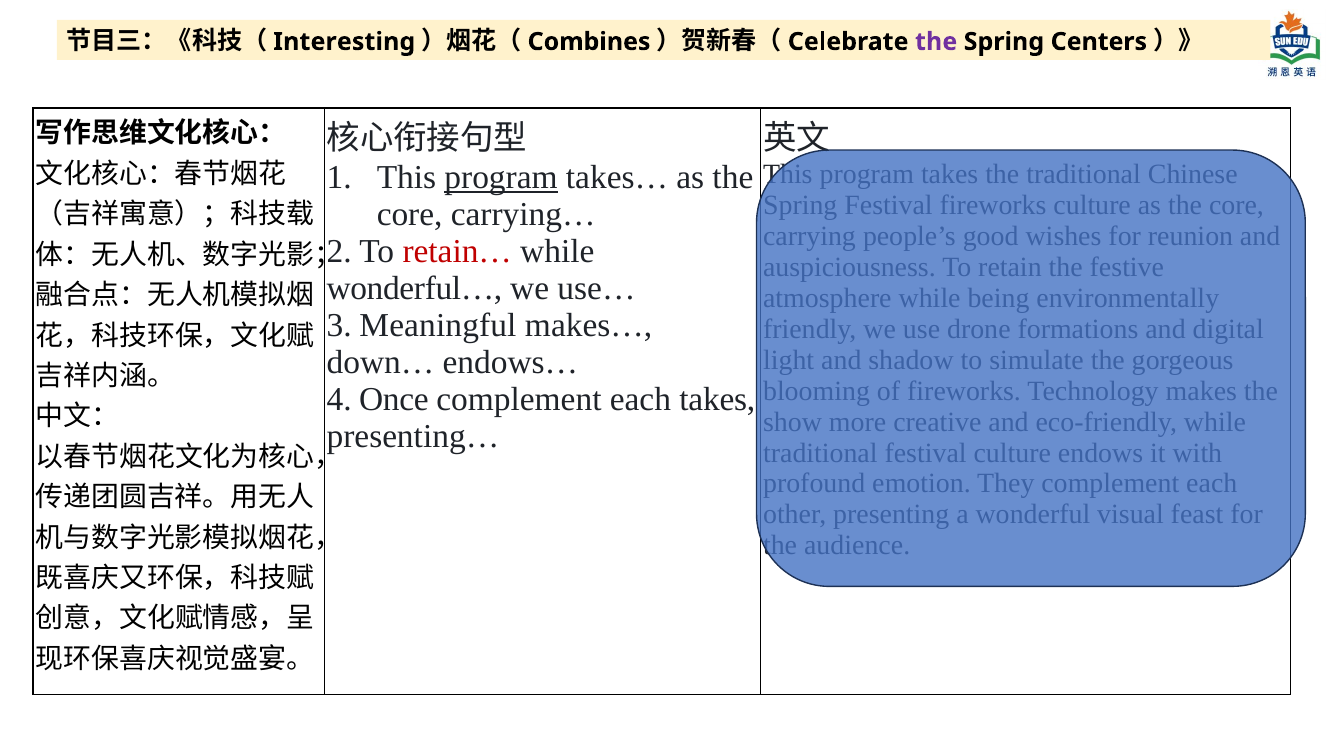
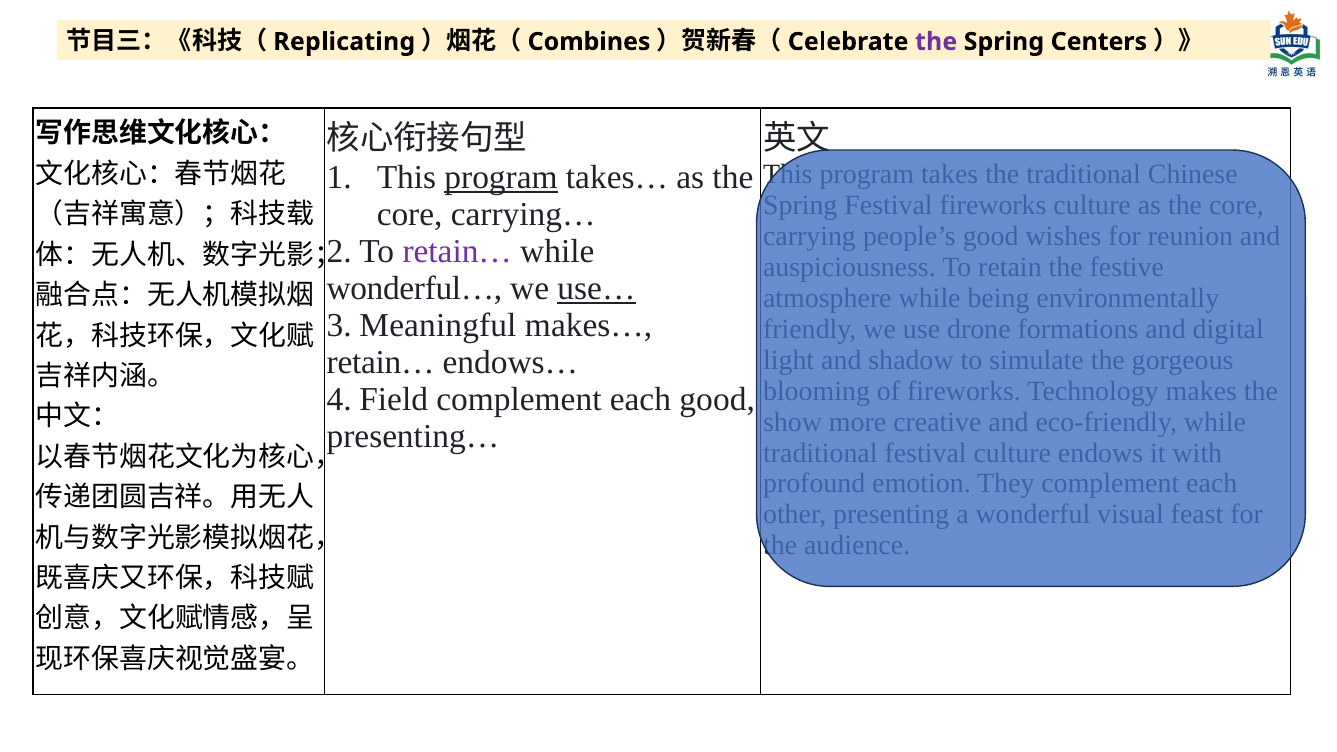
Interesting: Interesting -> Replicating
retain… at (457, 252) colour: red -> purple
use… underline: none -> present
down… at (380, 362): down… -> retain…
Once: Once -> Field
each takes: takes -> good
